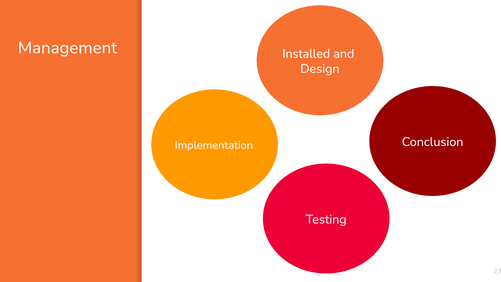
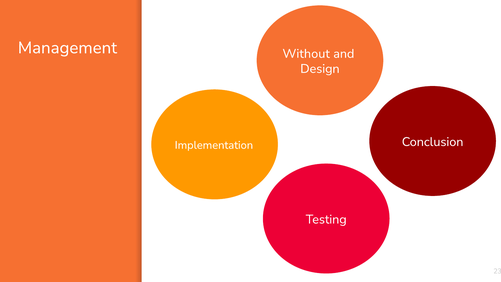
Installed: Installed -> Without
